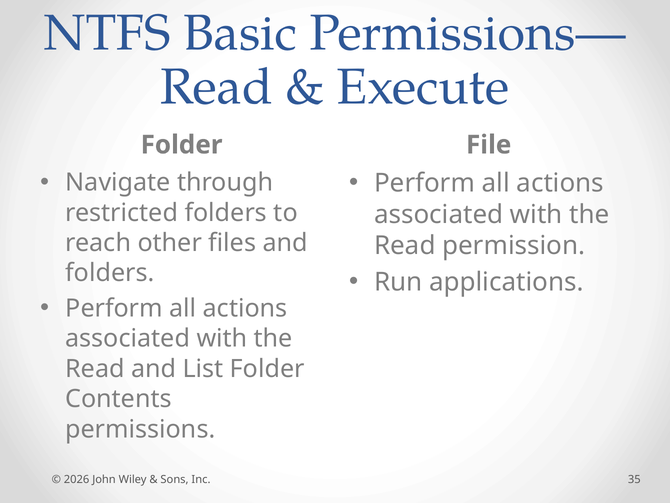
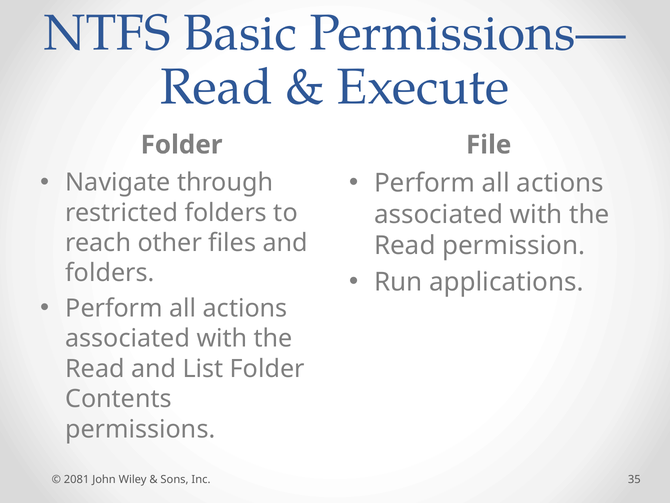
2026: 2026 -> 2081
